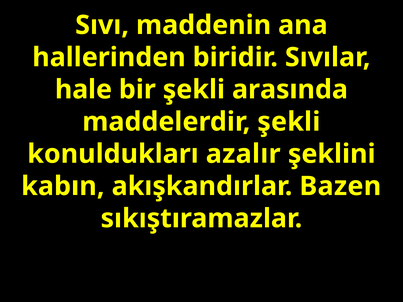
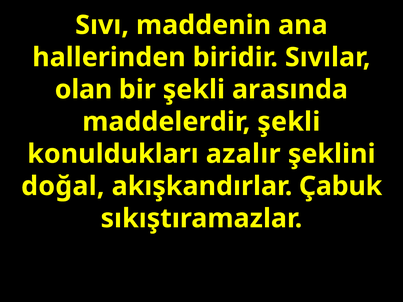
hale: hale -> olan
kabın: kabın -> doğal
Bazen: Bazen -> Çabuk
